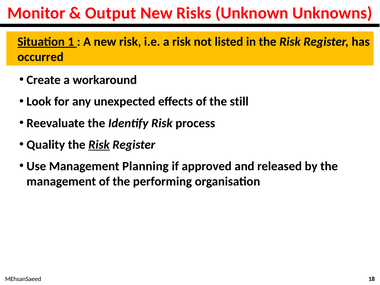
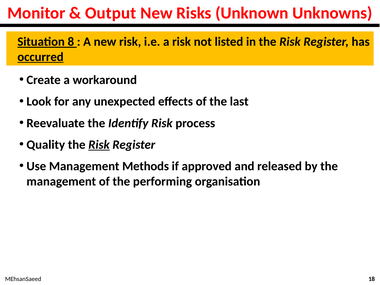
1: 1 -> 8
occurred underline: none -> present
still: still -> last
Planning: Planning -> Methods
